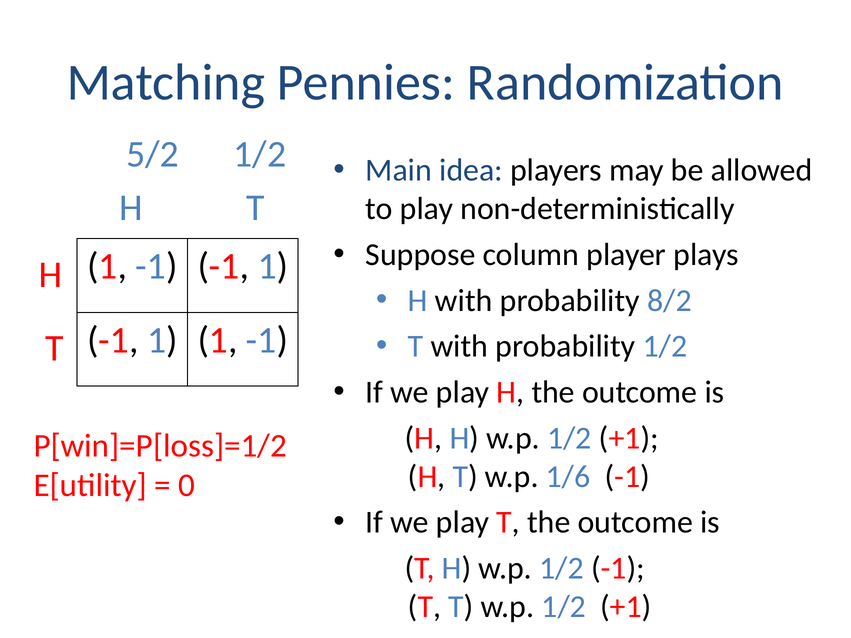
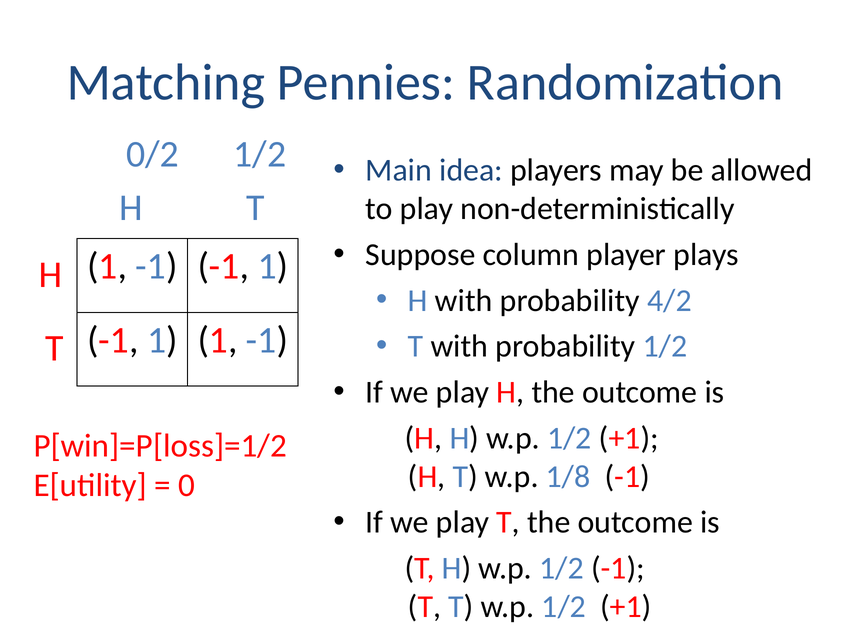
5/2: 5/2 -> 0/2
8/2: 8/2 -> 4/2
1/6: 1/6 -> 1/8
